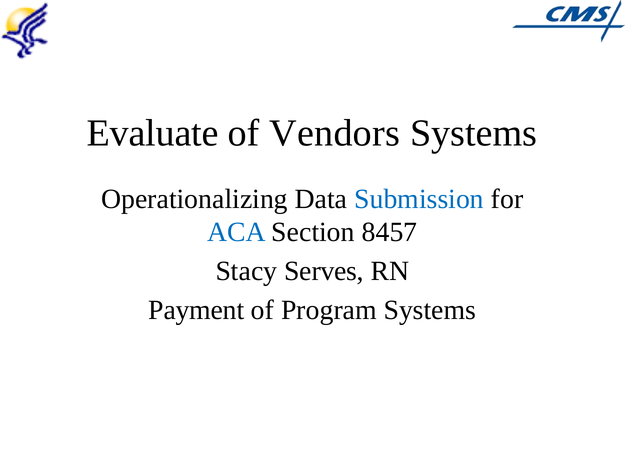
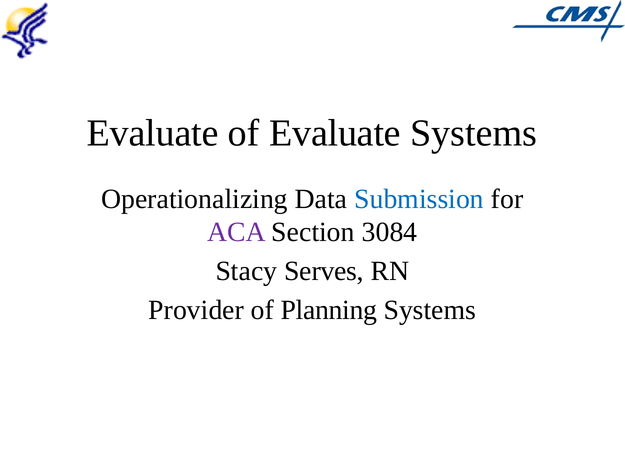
of Vendors: Vendors -> Evaluate
ACA colour: blue -> purple
8457: 8457 -> 3084
Payment: Payment -> Provider
Program: Program -> Planning
